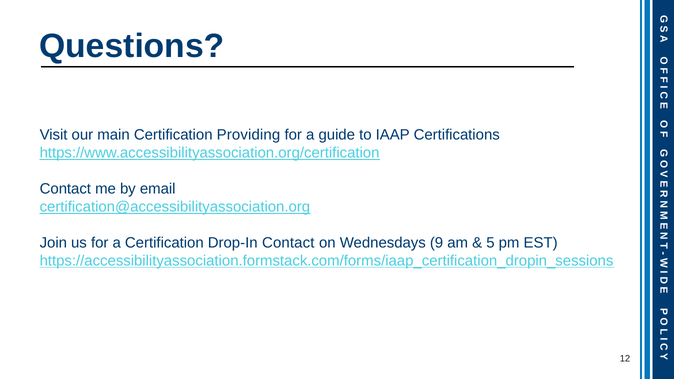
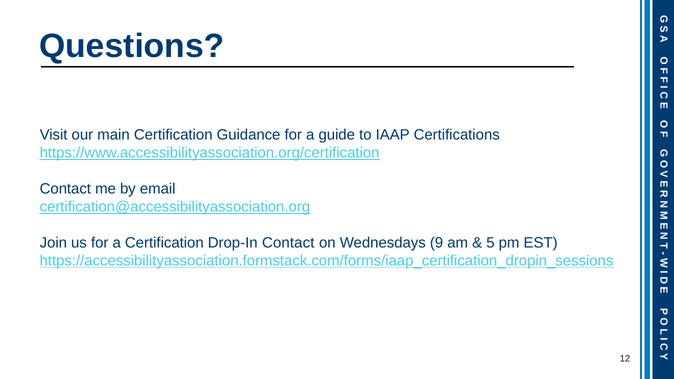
Providing: Providing -> Guidance
